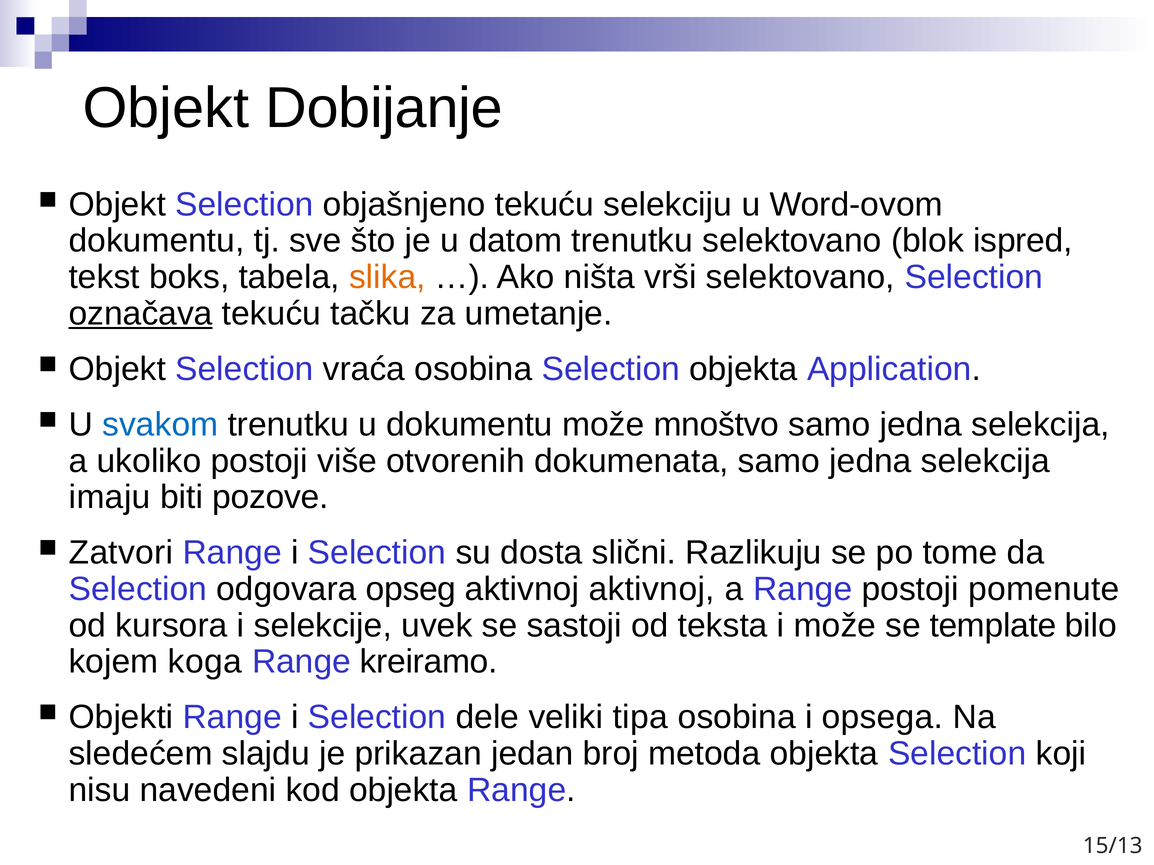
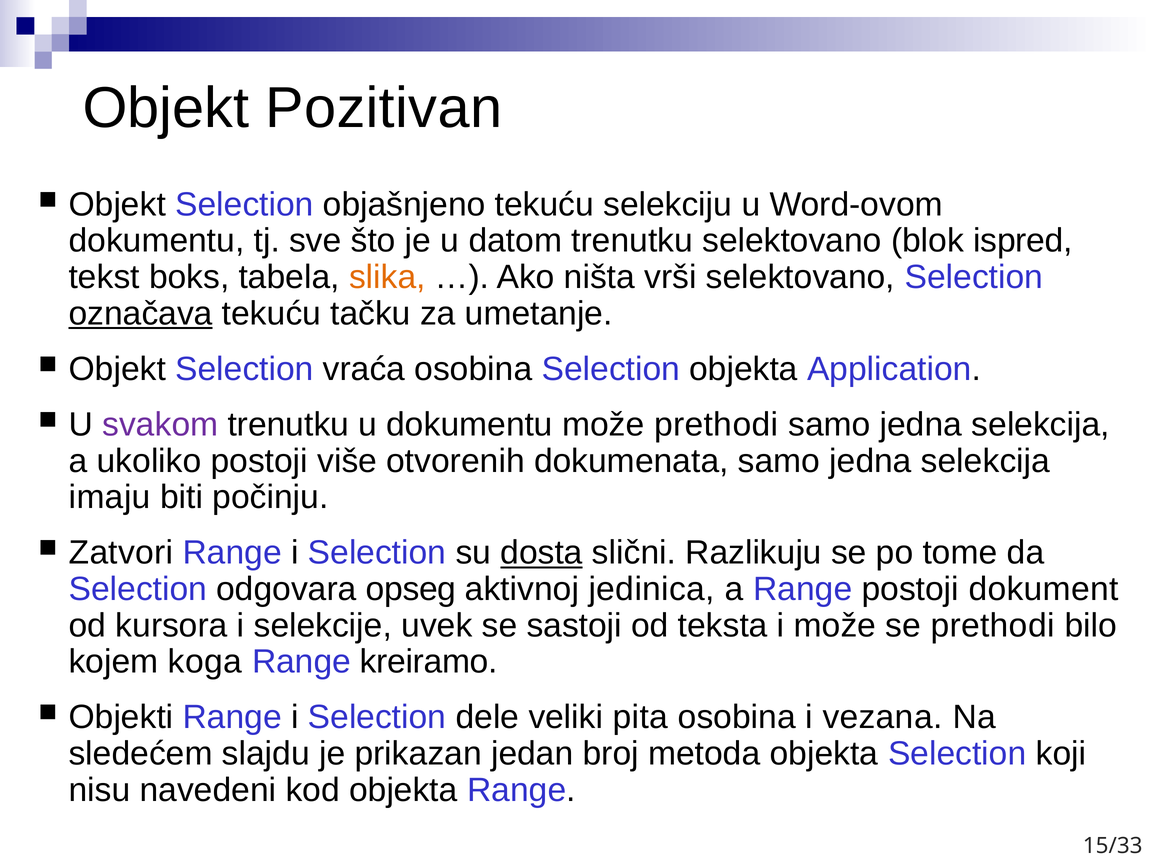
Dobijanje: Dobijanje -> Pozitivan
svakom colour: blue -> purple
može mnoštvo: mnoštvo -> prethodi
pozove: pozove -> počinju
dosta underline: none -> present
aktivnoj aktivnoj: aktivnoj -> jedinica
pomenute: pomenute -> dokument
se template: template -> prethodi
tipa: tipa -> pita
opsega: opsega -> vezana
15/13: 15/13 -> 15/33
